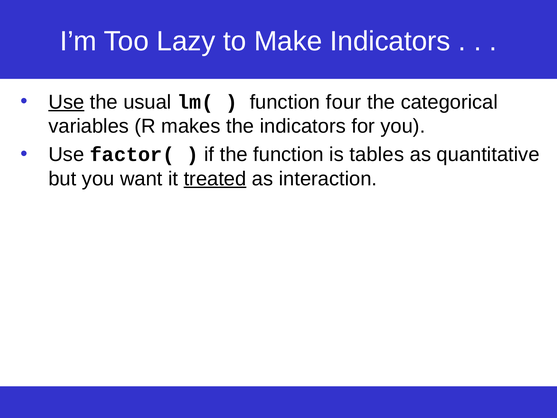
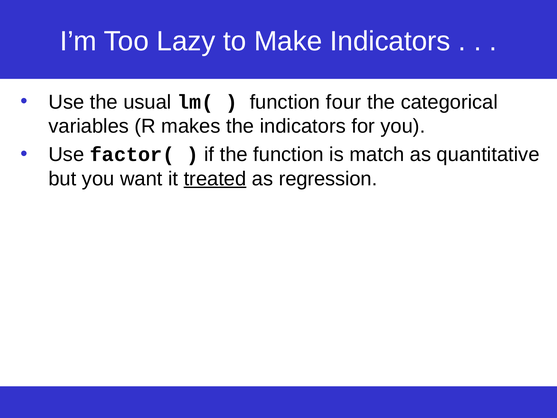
Use at (66, 102) underline: present -> none
tables: tables -> match
interaction: interaction -> regression
